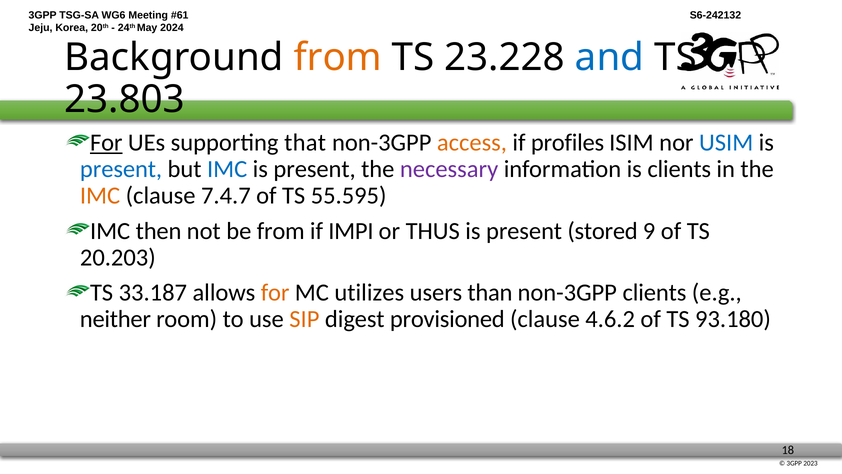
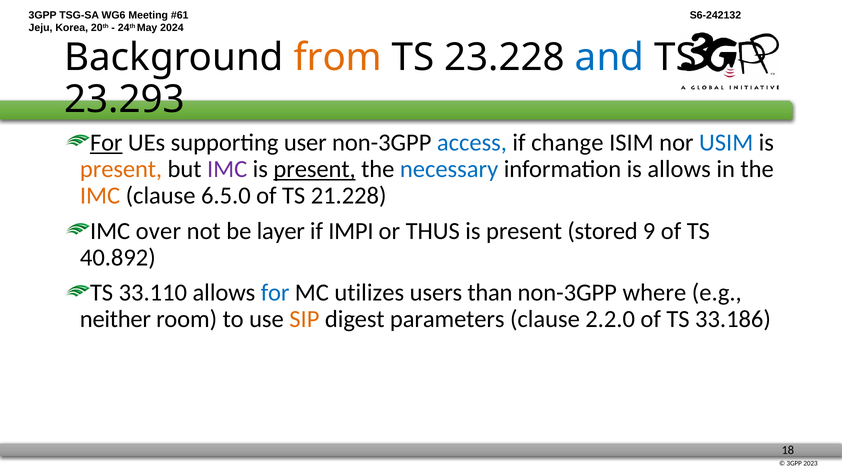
23.803: 23.803 -> 23.293
that: that -> user
access colour: orange -> blue
profiles: profiles -> change
present at (121, 169) colour: blue -> orange
IMC at (227, 169) colour: blue -> purple
present at (315, 169) underline: none -> present
necessary colour: purple -> blue
is clients: clients -> allows
7.4.7: 7.4.7 -> 6.5.0
55.595: 55.595 -> 21.228
then: then -> over
be from: from -> layer
20.203: 20.203 -> 40.892
33.187: 33.187 -> 33.110
for at (275, 293) colour: orange -> blue
non-3GPP clients: clients -> where
provisioned: provisioned -> parameters
4.6.2: 4.6.2 -> 2.2.0
93.180: 93.180 -> 33.186
